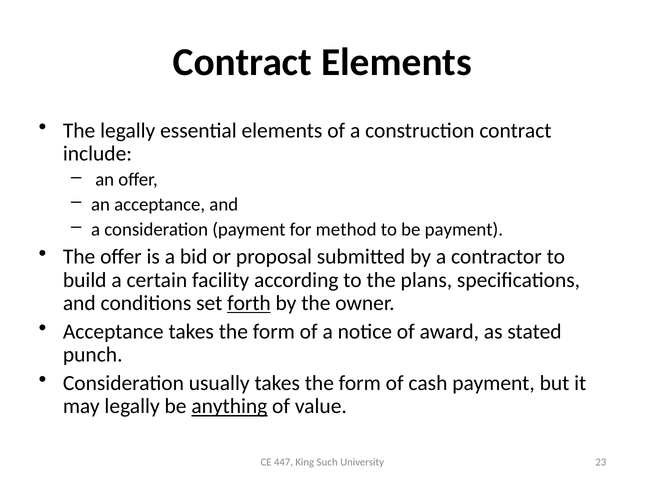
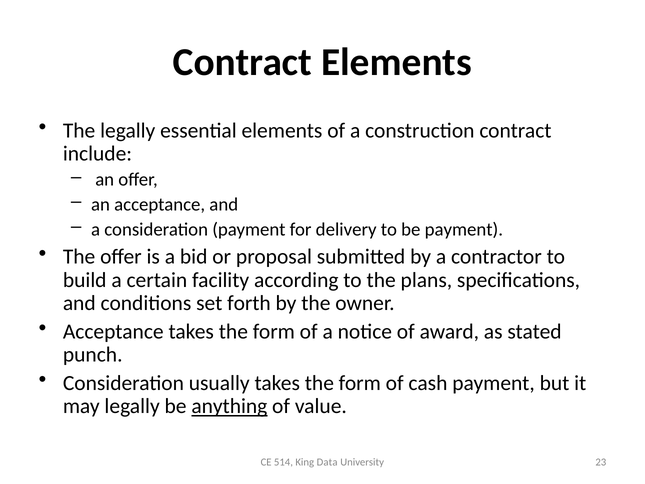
method: method -> delivery
forth underline: present -> none
447: 447 -> 514
Such: Such -> Data
